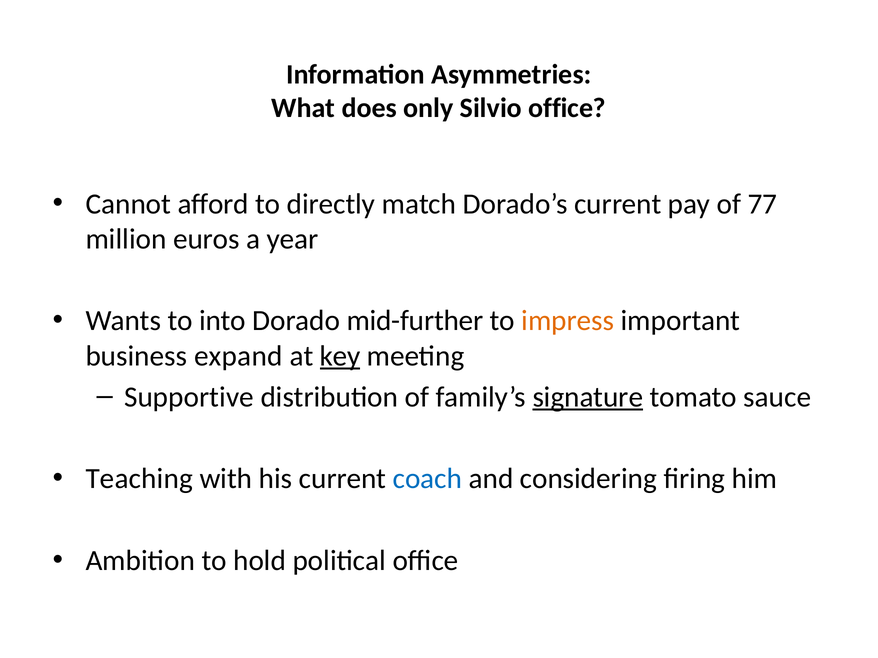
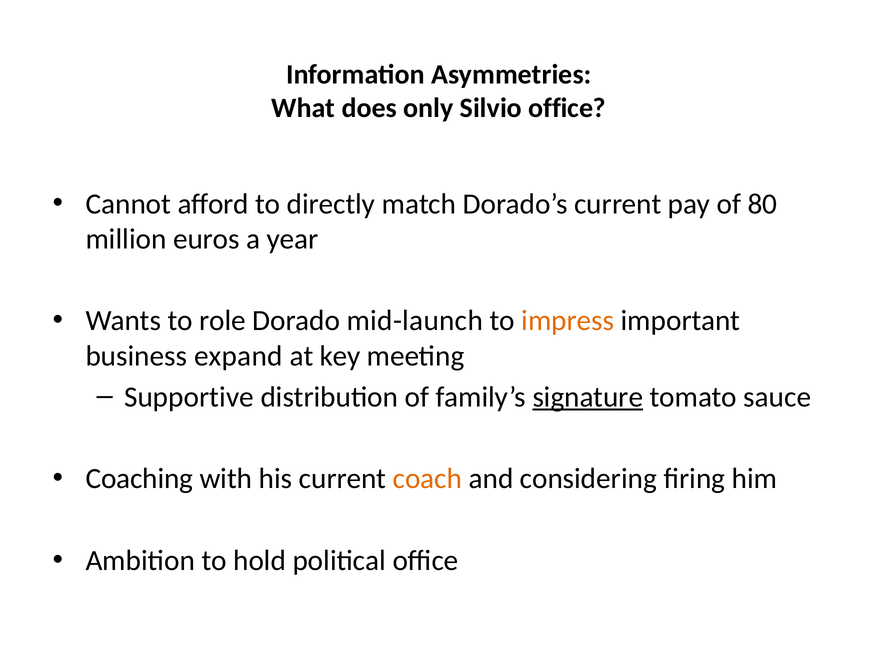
77: 77 -> 80
into: into -> role
mid-further: mid-further -> mid-launch
key underline: present -> none
Teaching: Teaching -> Coaching
coach colour: blue -> orange
